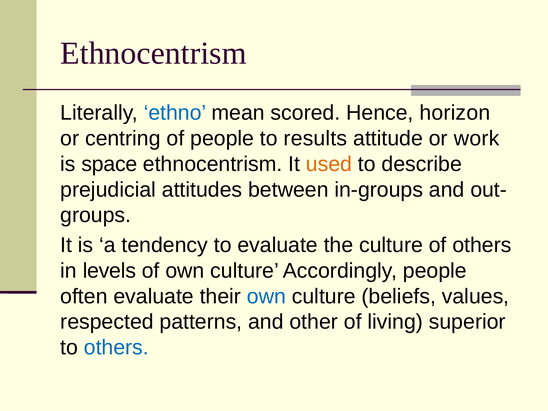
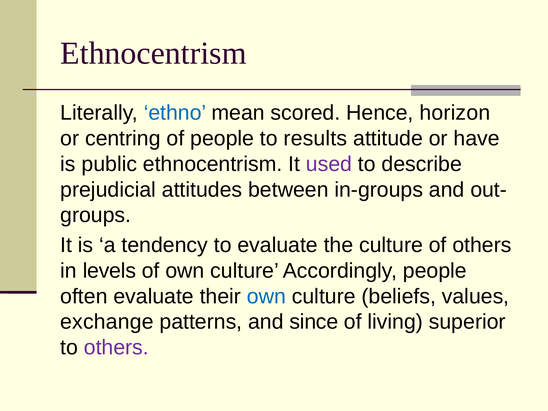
work: work -> have
space: space -> public
used colour: orange -> purple
respected: respected -> exchange
other: other -> since
others at (116, 347) colour: blue -> purple
